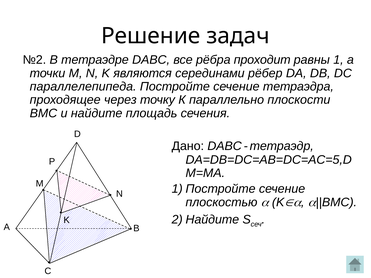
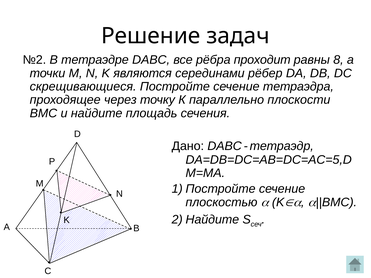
1: 1 -> 8
параллелепипеда: параллелепипеда -> скрещивающиеся
